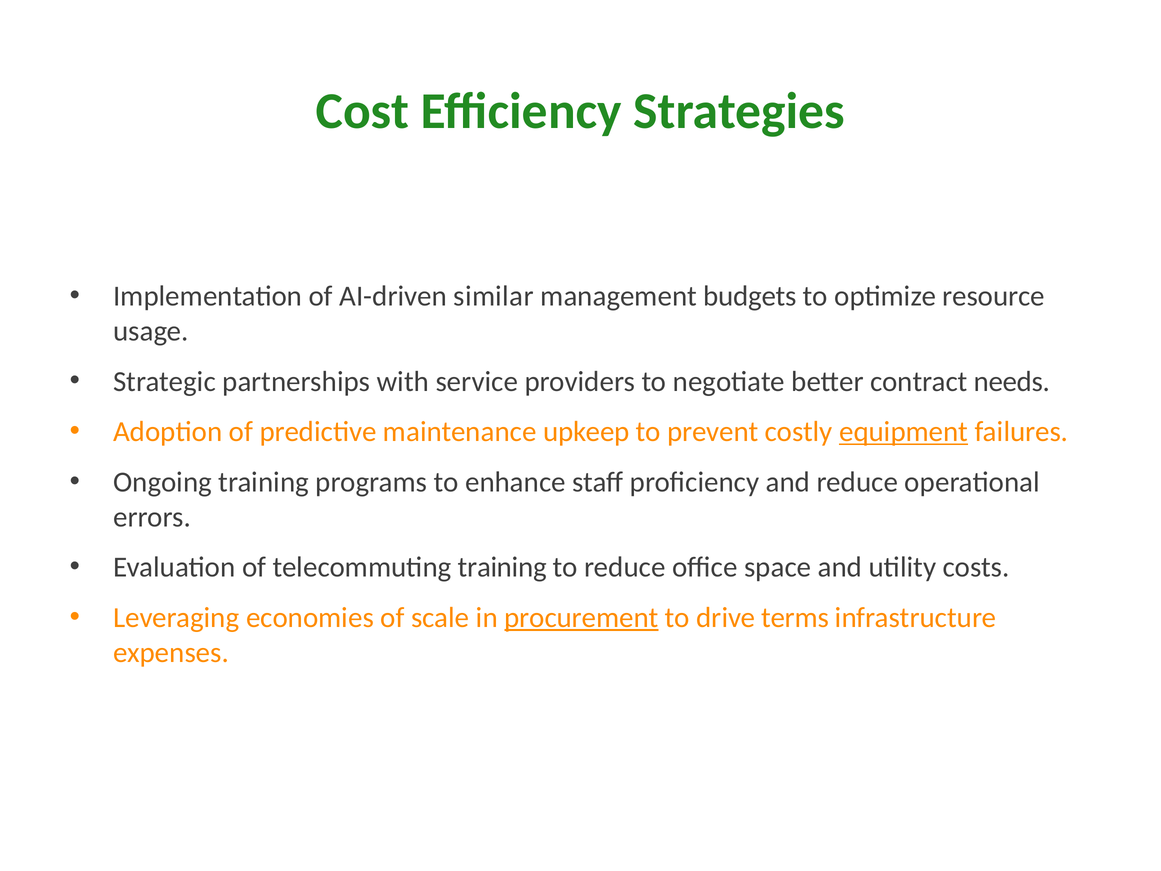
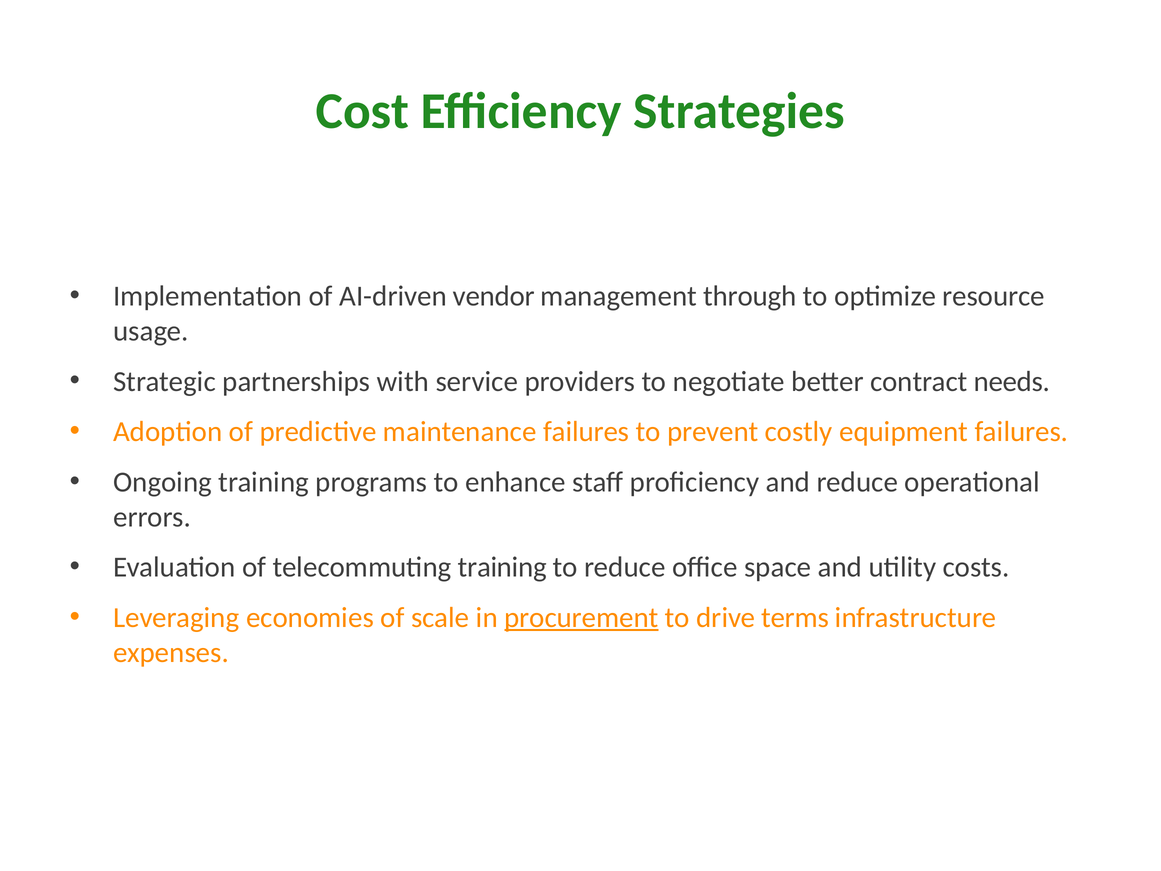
similar: similar -> vendor
budgets: budgets -> through
maintenance upkeep: upkeep -> failures
equipment underline: present -> none
